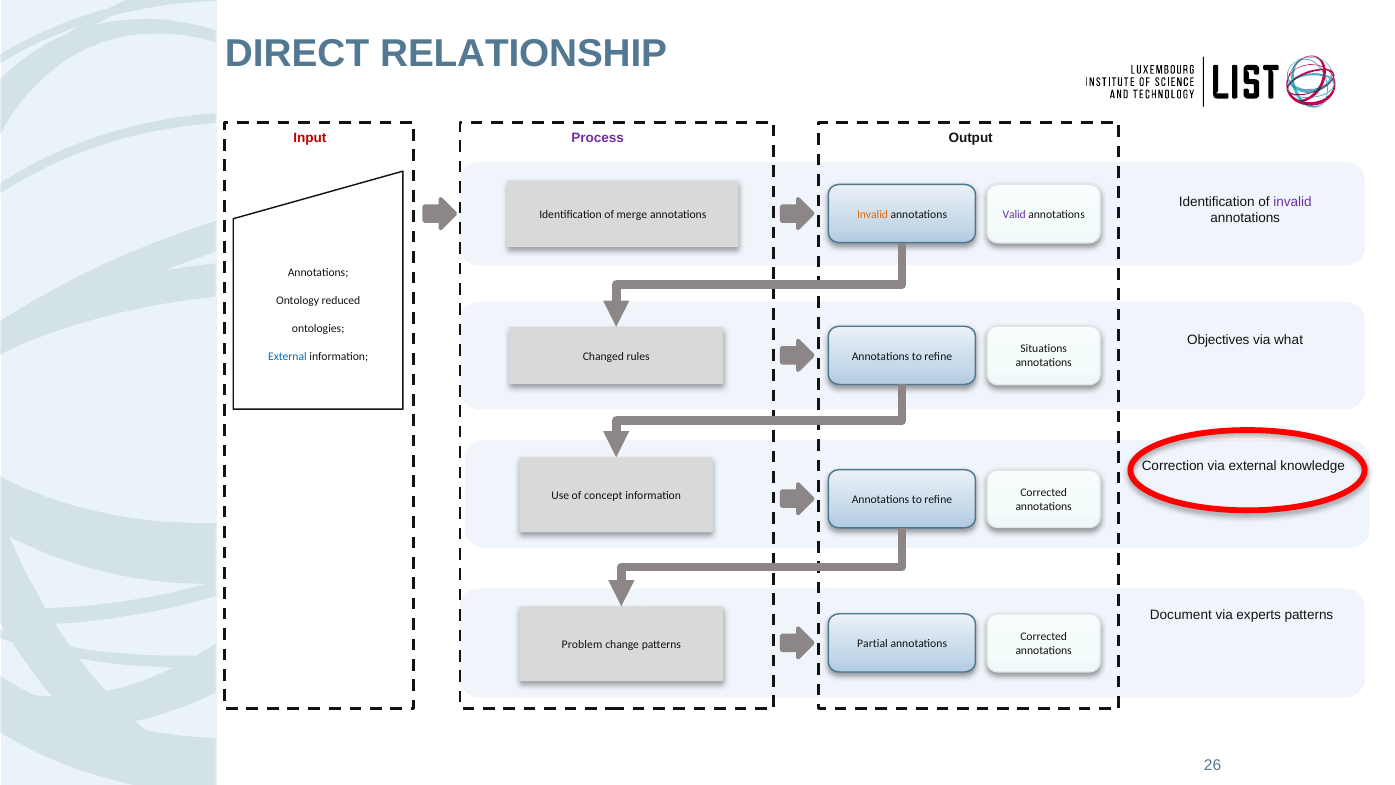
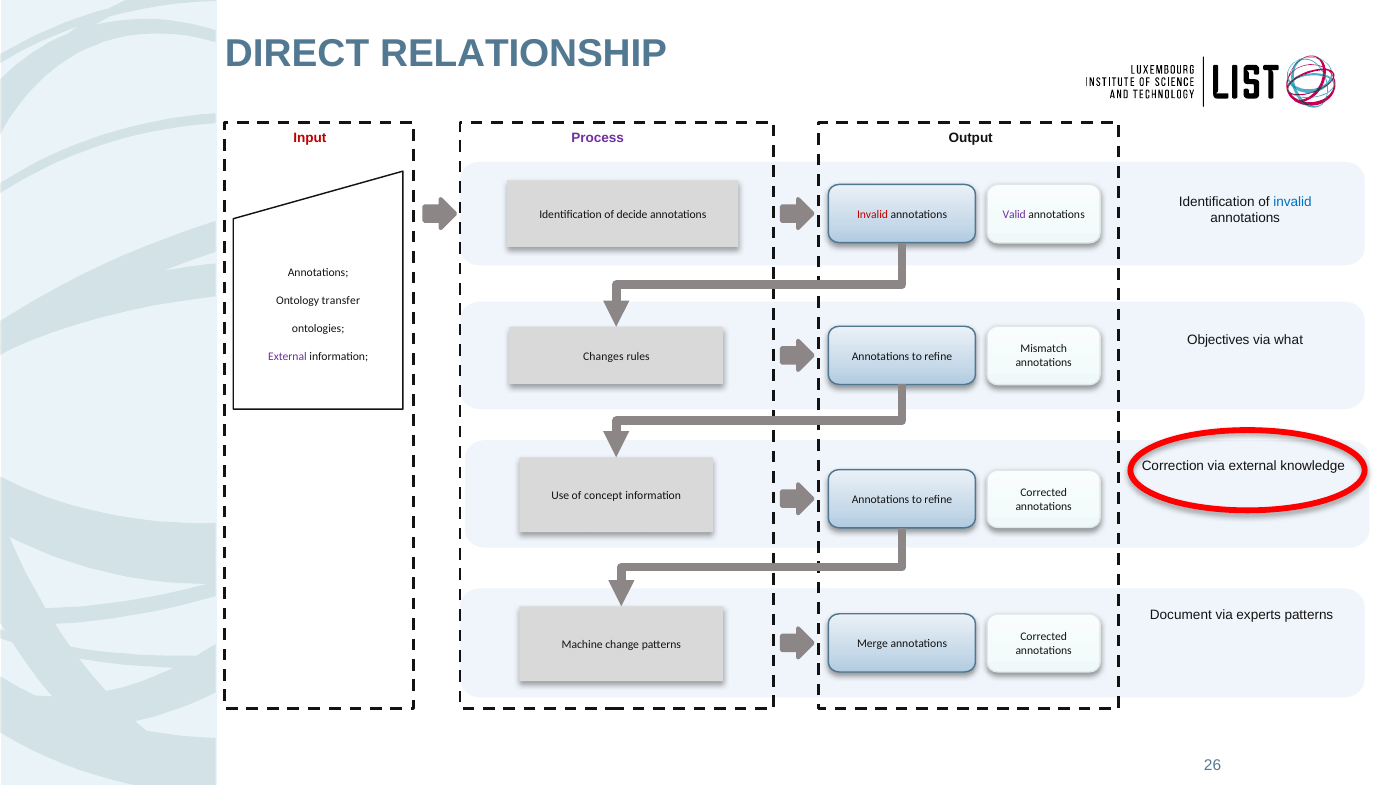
invalid at (1292, 202) colour: purple -> blue
merge: merge -> decide
Invalid at (873, 214) colour: orange -> red
reduced: reduced -> transfer
Situations: Situations -> Mismatch
Changed: Changed -> Changes
External at (287, 356) colour: blue -> purple
Partial: Partial -> Merge
Problem: Problem -> Machine
